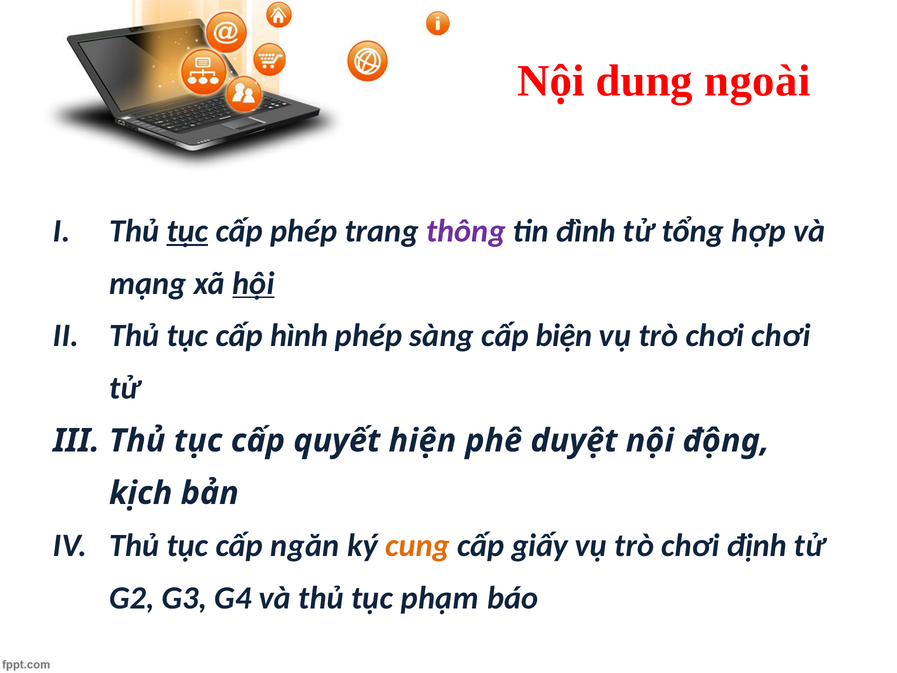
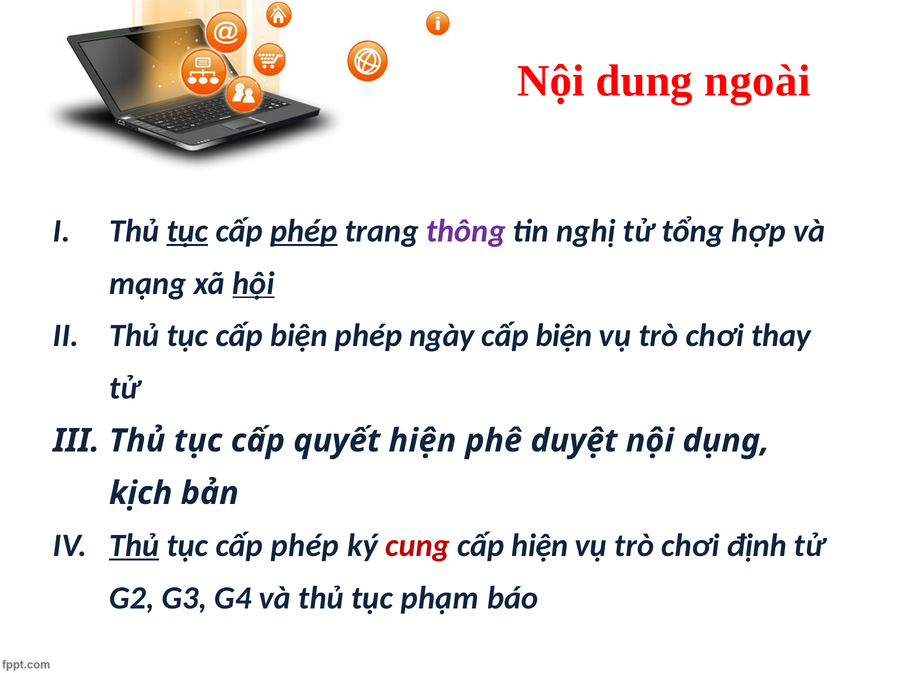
phép at (304, 231) underline: none -> present
đình: đình -> nghị
tục cấp hình: hình -> biện
sàng: sàng -> ngày
chơi chơi: chơi -> thay
động: động -> dụng
Thủ at (134, 545) underline: none -> present
ngăn at (305, 545): ngăn -> phép
cung colour: orange -> red
cấp giấy: giấy -> hiện
